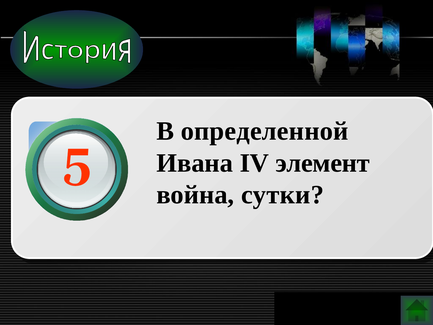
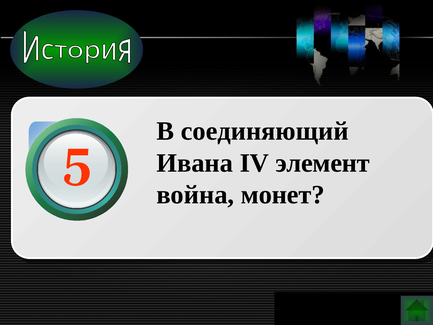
определенной: определенной -> соединяющий
сутки: сутки -> монет
